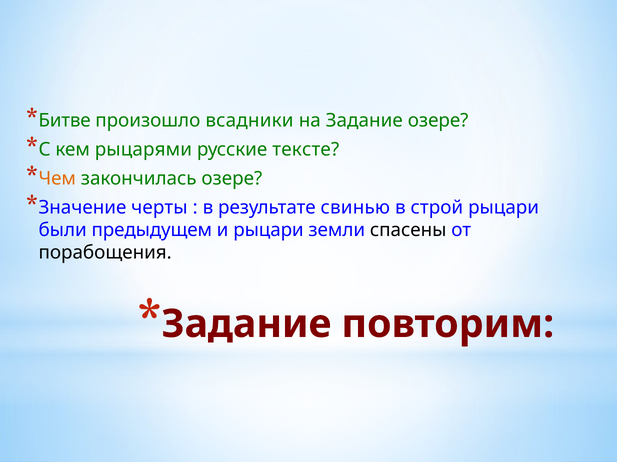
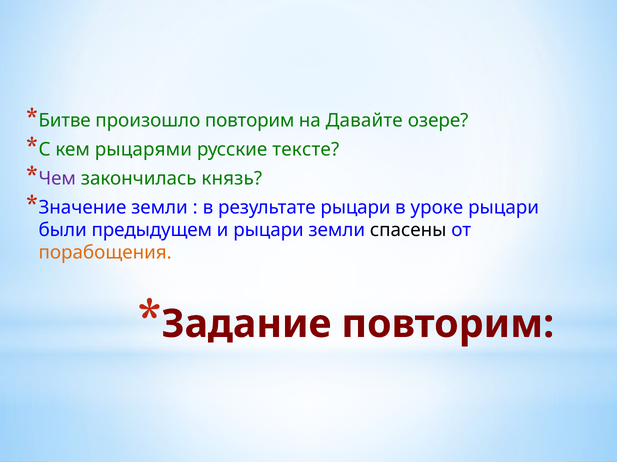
произошло всадники: всадники -> повторим
на Задание: Задание -> Давайте
Чем colour: orange -> purple
закончилась озере: озере -> князь
Значение черты: черты -> земли
результате свинью: свинью -> рыцари
строй: строй -> уроке
порабощения colour: black -> orange
